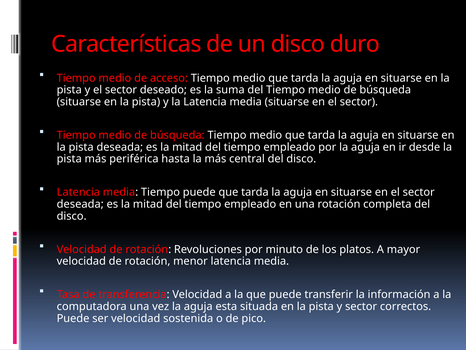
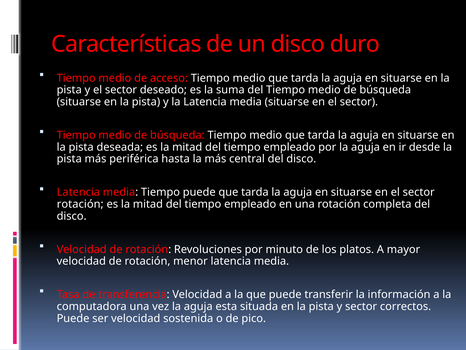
deseada at (80, 204): deseada -> rotación
